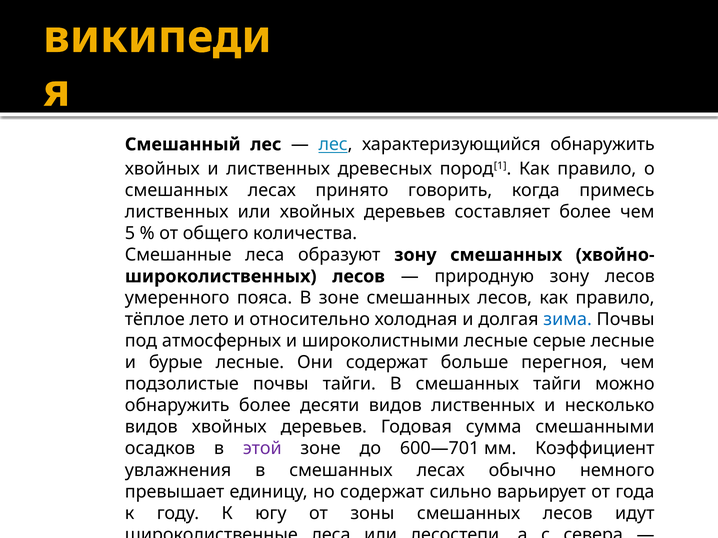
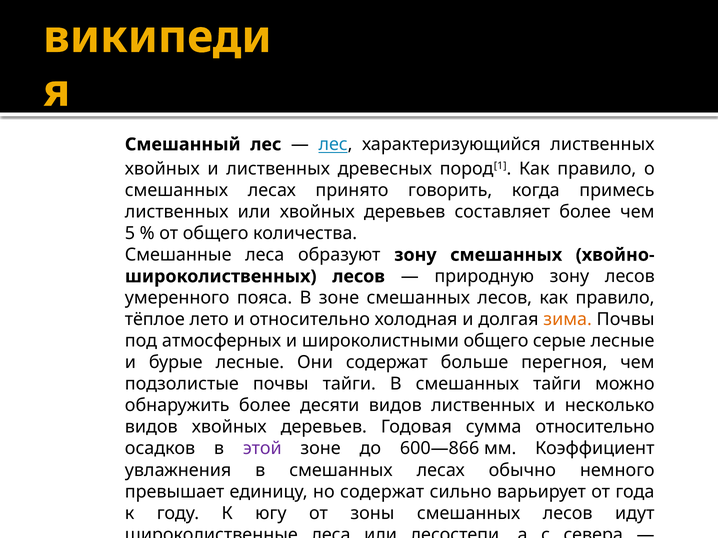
характеризующийся обнаружить: обнаружить -> лиственных
зима colour: blue -> orange
широколистными лесные: лесные -> общего
сумма смешанными: смешанными -> относительно
600—701: 600—701 -> 600—866
